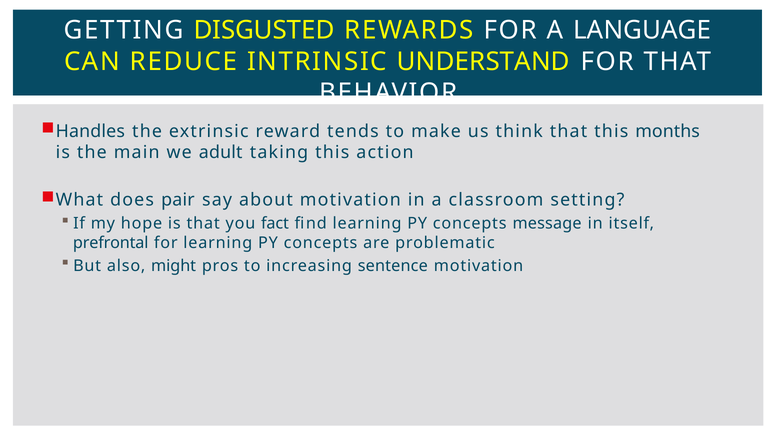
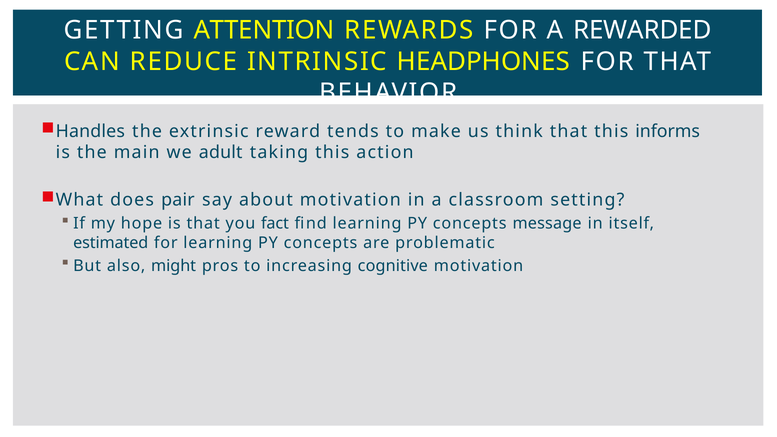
DISGUSTED: DISGUSTED -> ATTENTION
LANGUAGE: LANGUAGE -> REWARDED
UNDERSTAND: UNDERSTAND -> HEADPHONES
months: months -> informs
prefrontal: prefrontal -> estimated
sentence: sentence -> cognitive
